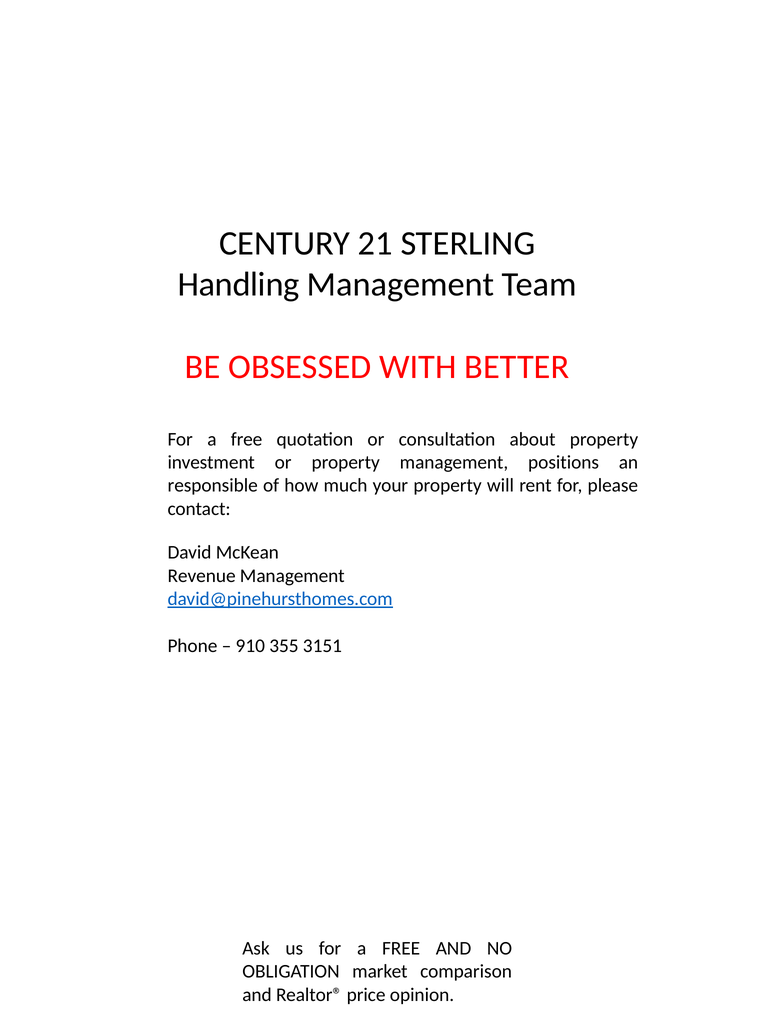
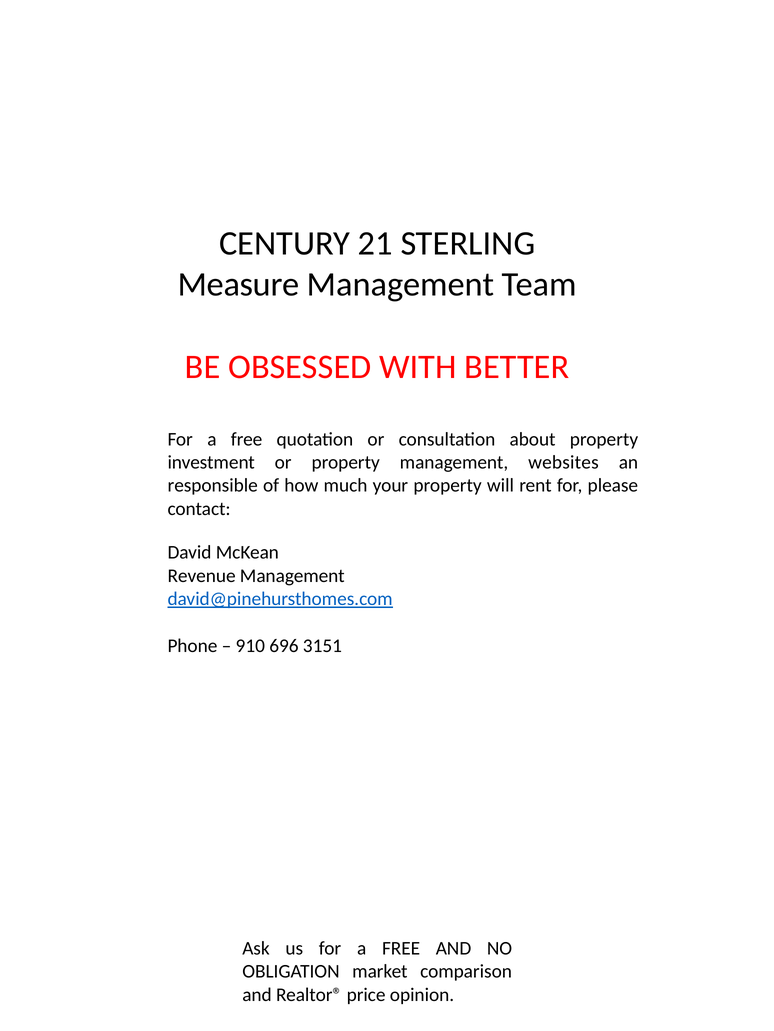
Handling: Handling -> Measure
positions: positions -> websites
355: 355 -> 696
